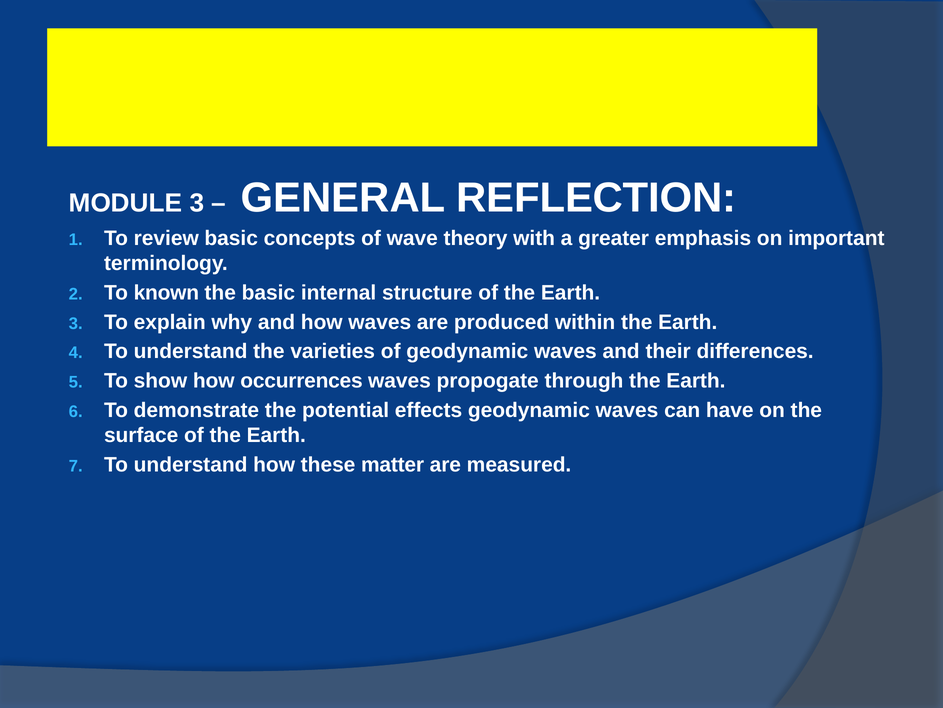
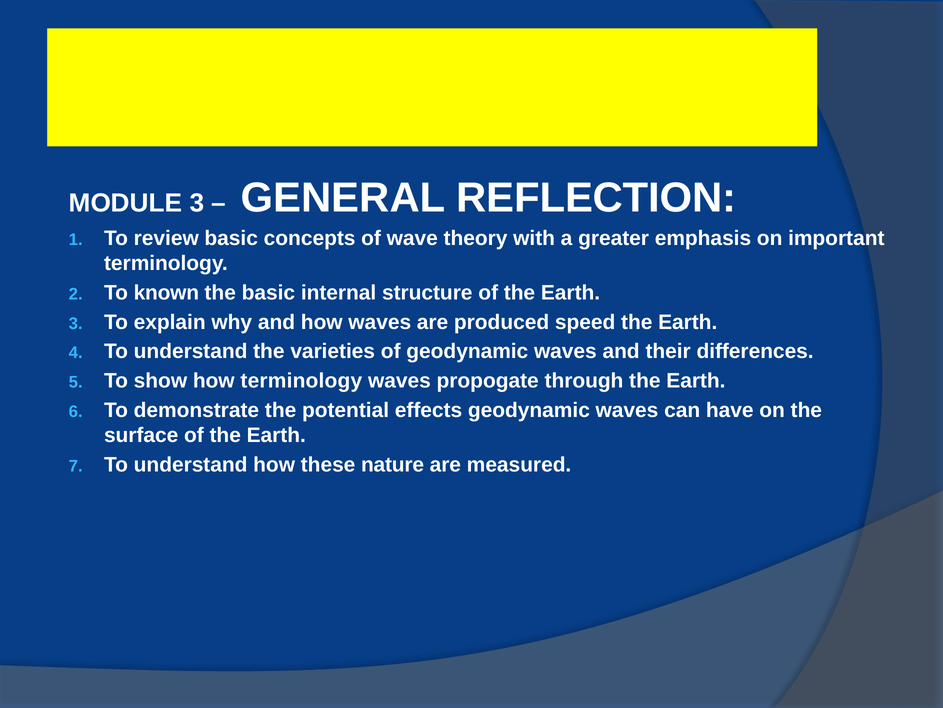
within: within -> speed
how occurrences: occurrences -> terminology
matter: matter -> nature
